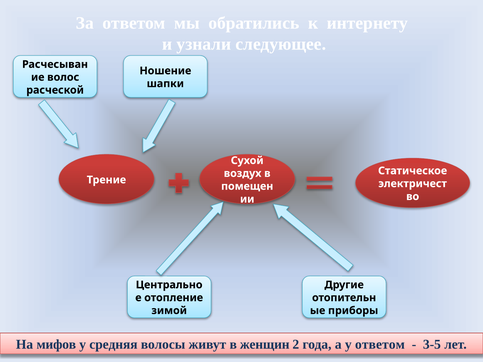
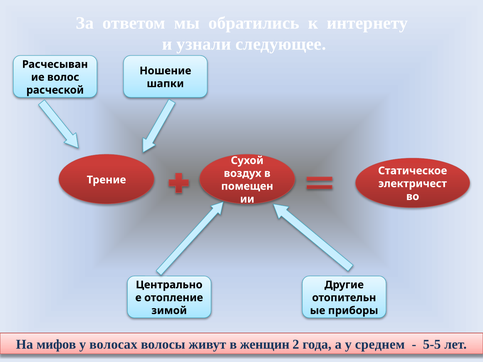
средняя: средняя -> волосах
у ответом: ответом -> среднем
3-5: 3-5 -> 5-5
